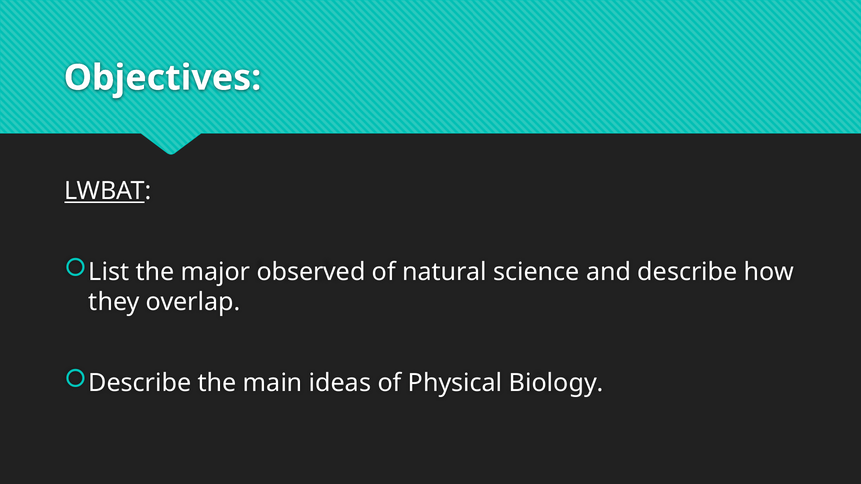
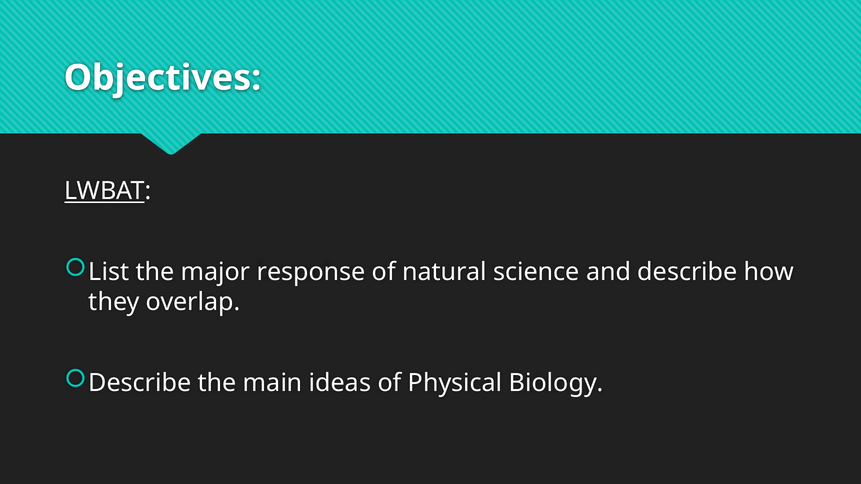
observed: observed -> response
